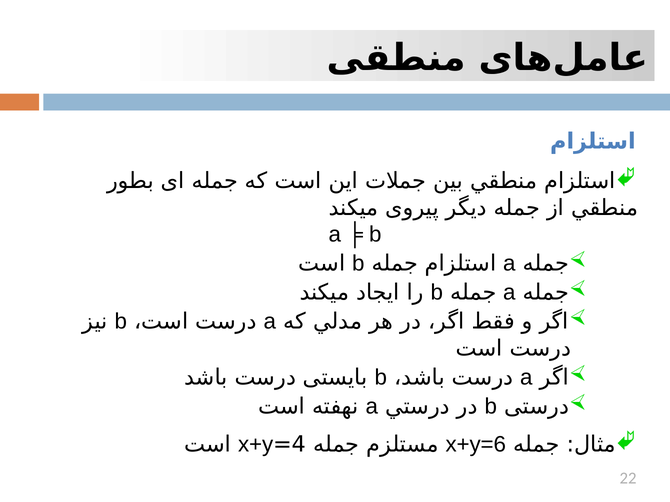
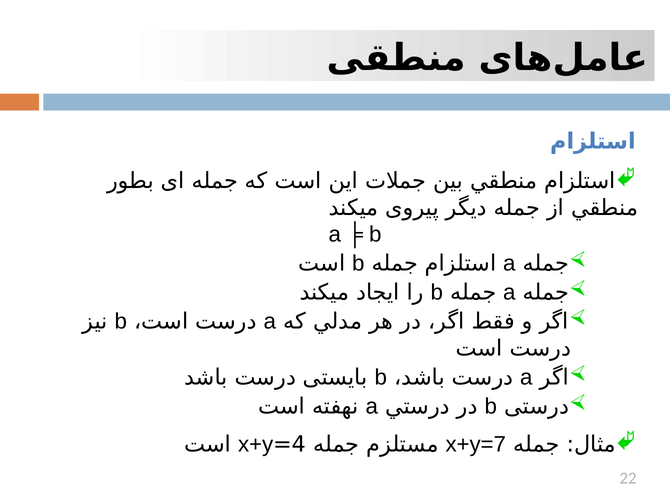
x+y=6: x+y=6 -> x+y=7
